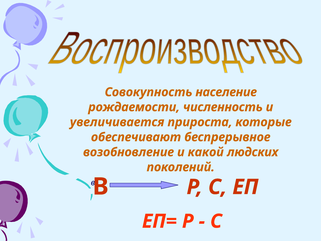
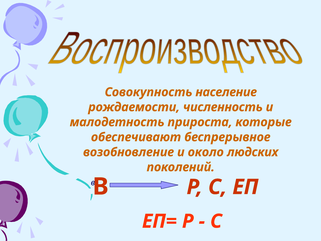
увеличивается: увеличивается -> малодетность
какой: какой -> около
